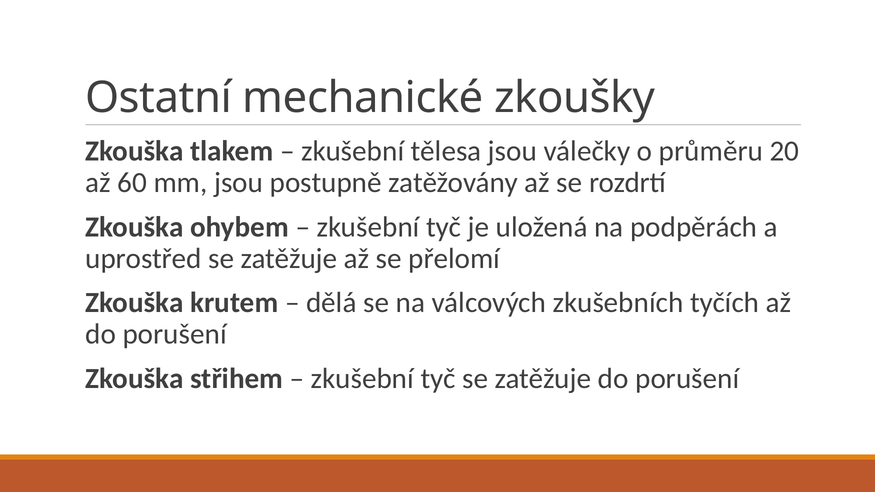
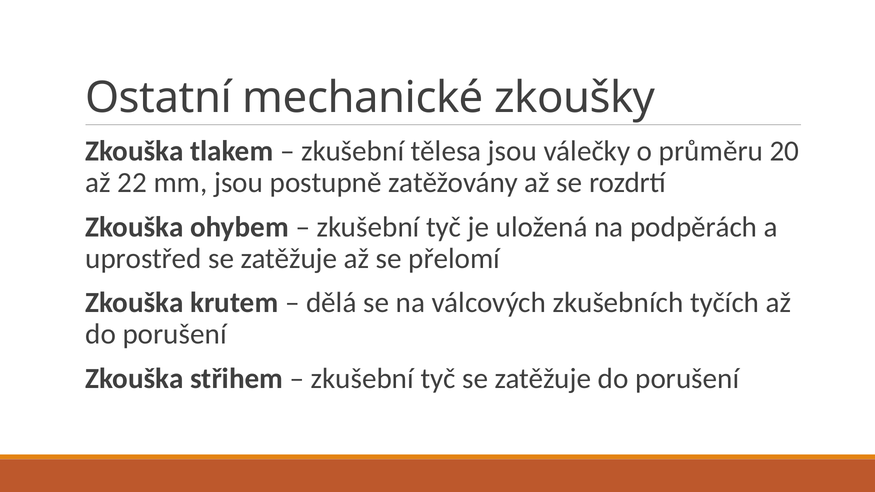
60: 60 -> 22
